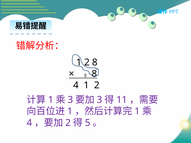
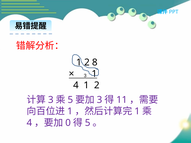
8 at (94, 74): 8 -> 1
1 at (51, 100): 1 -> 3
3 at (70, 100): 3 -> 5
2 at (68, 123): 2 -> 0
